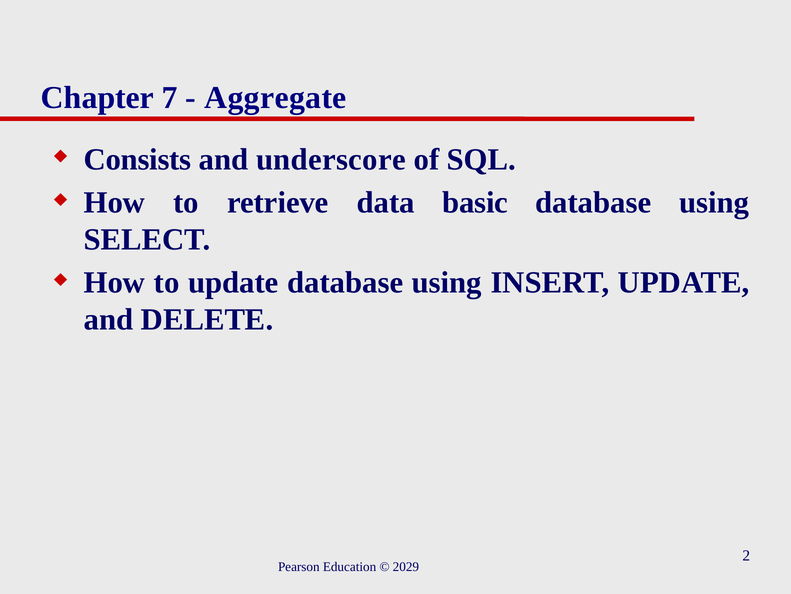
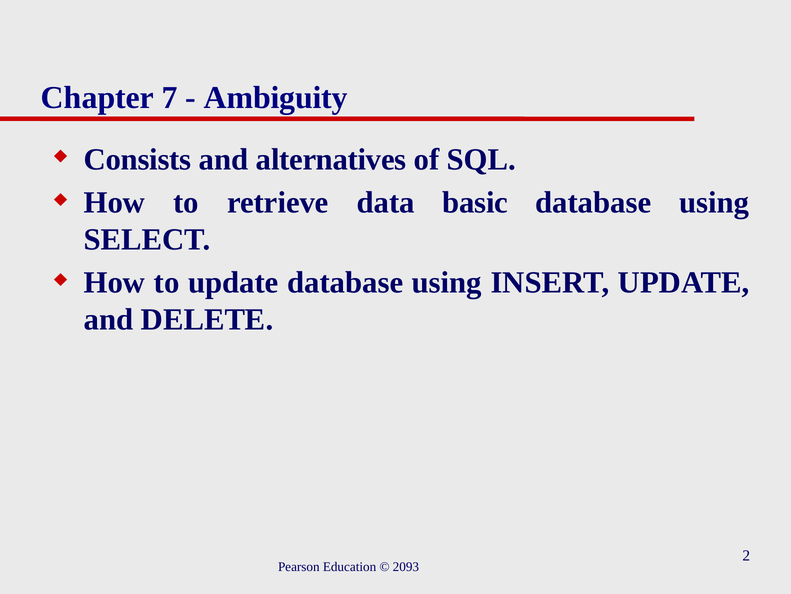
Aggregate: Aggregate -> Ambiguity
underscore: underscore -> alternatives
2029: 2029 -> 2093
